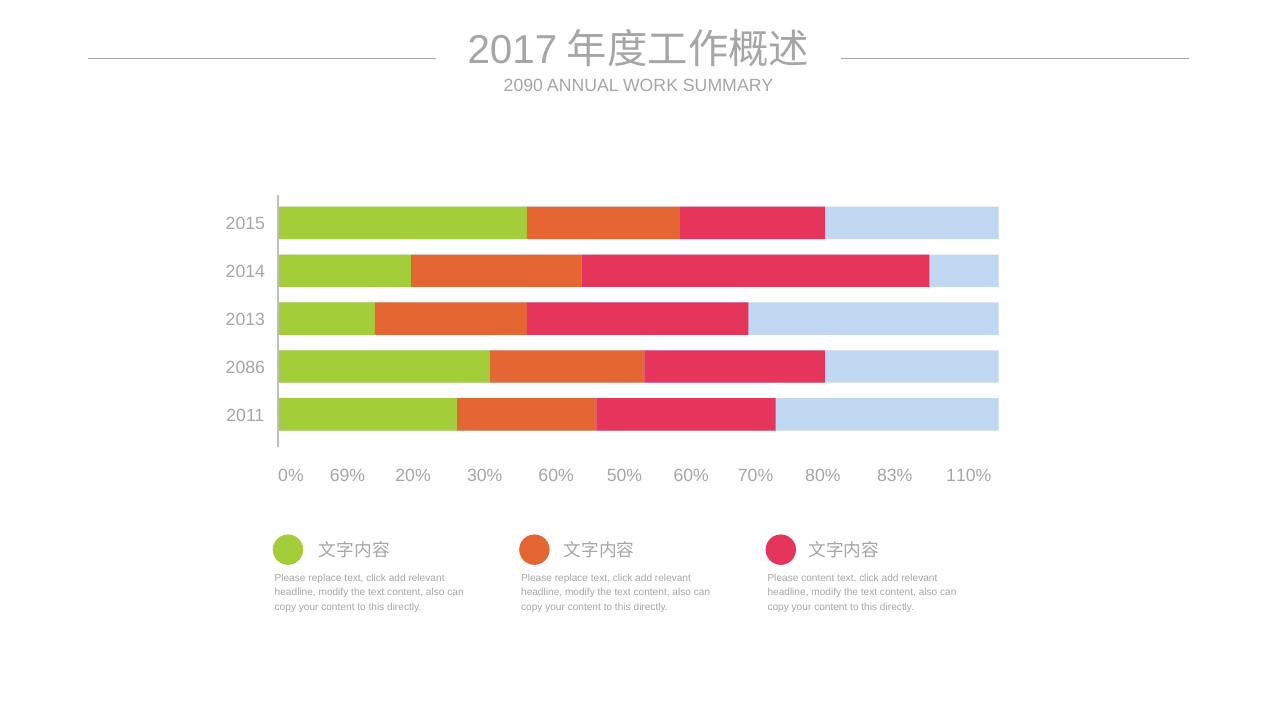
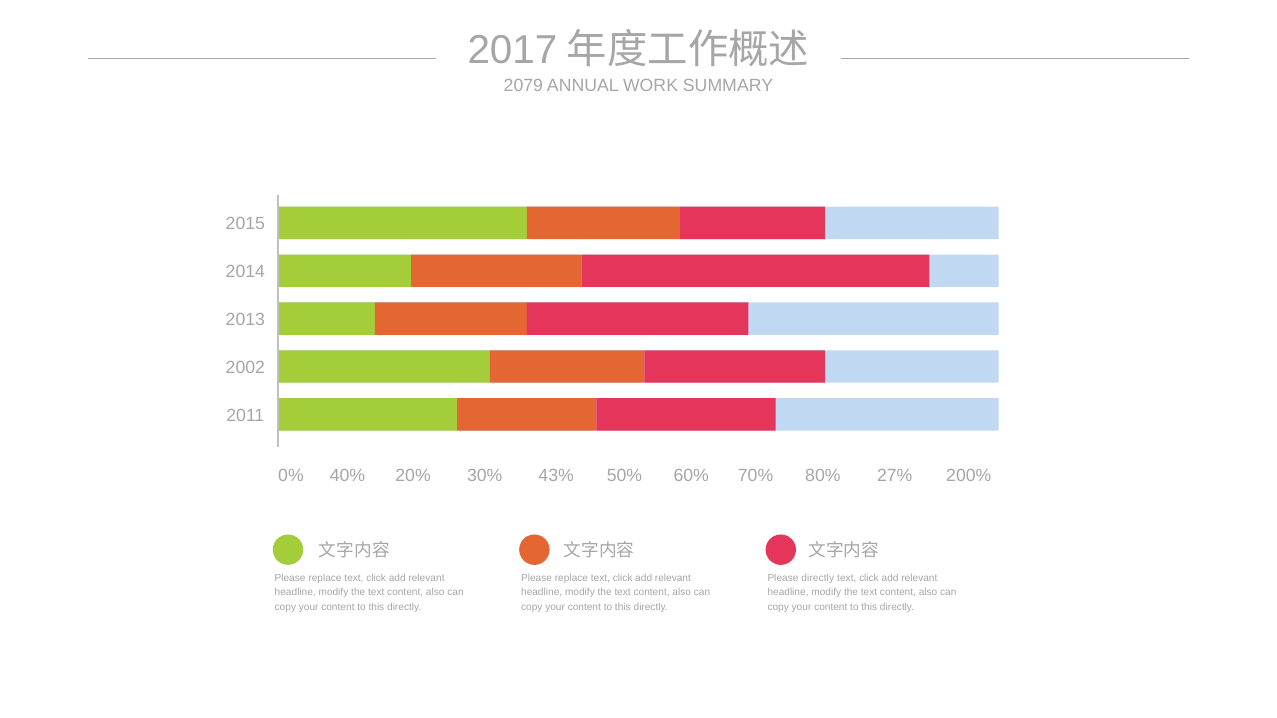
2090: 2090 -> 2079
2086: 2086 -> 2002
69%: 69% -> 40%
60% at (556, 476): 60% -> 43%
83%: 83% -> 27%
110%: 110% -> 200%
Please content: content -> directly
